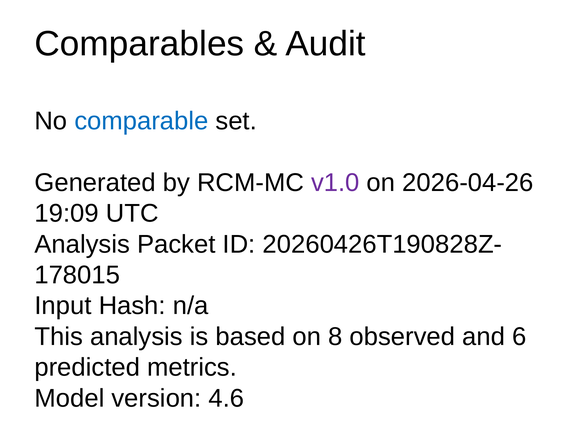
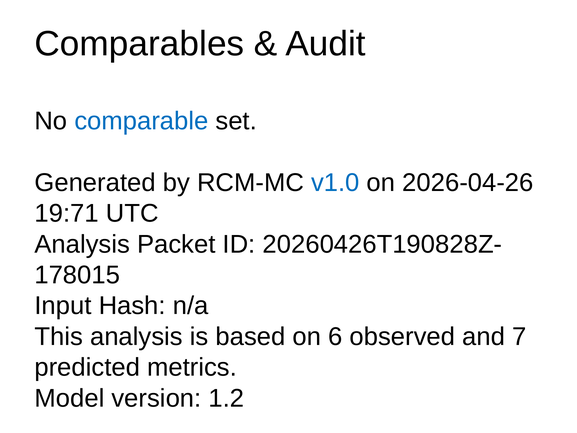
v1.0 colour: purple -> blue
19:09: 19:09 -> 19:71
8: 8 -> 6
6: 6 -> 7
4.6: 4.6 -> 1.2
